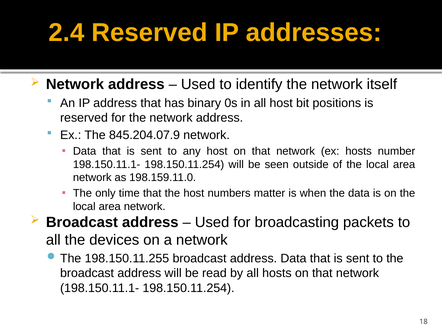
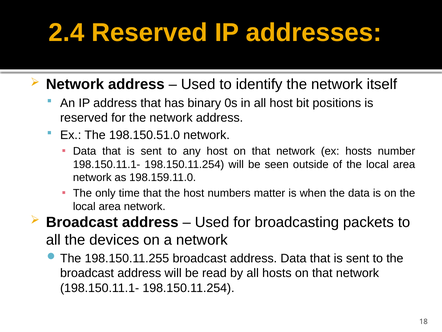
845.204.07.9: 845.204.07.9 -> 198.150.51.0
